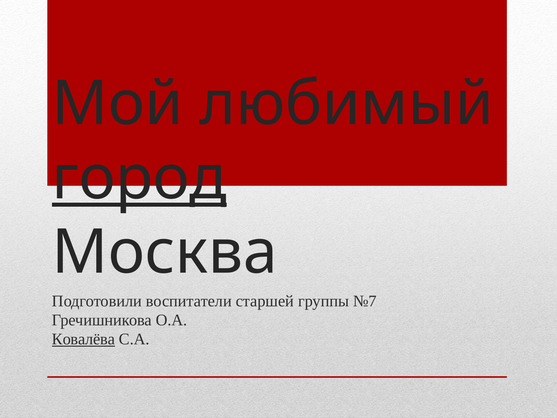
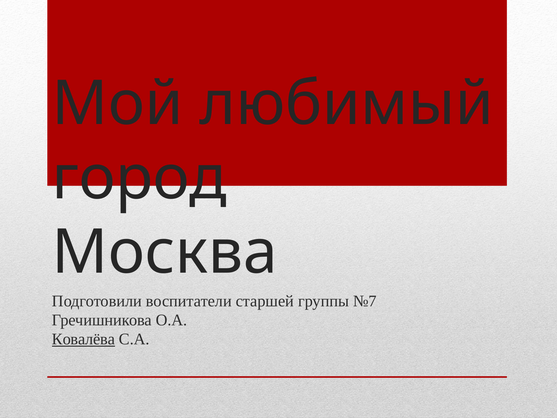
город underline: present -> none
